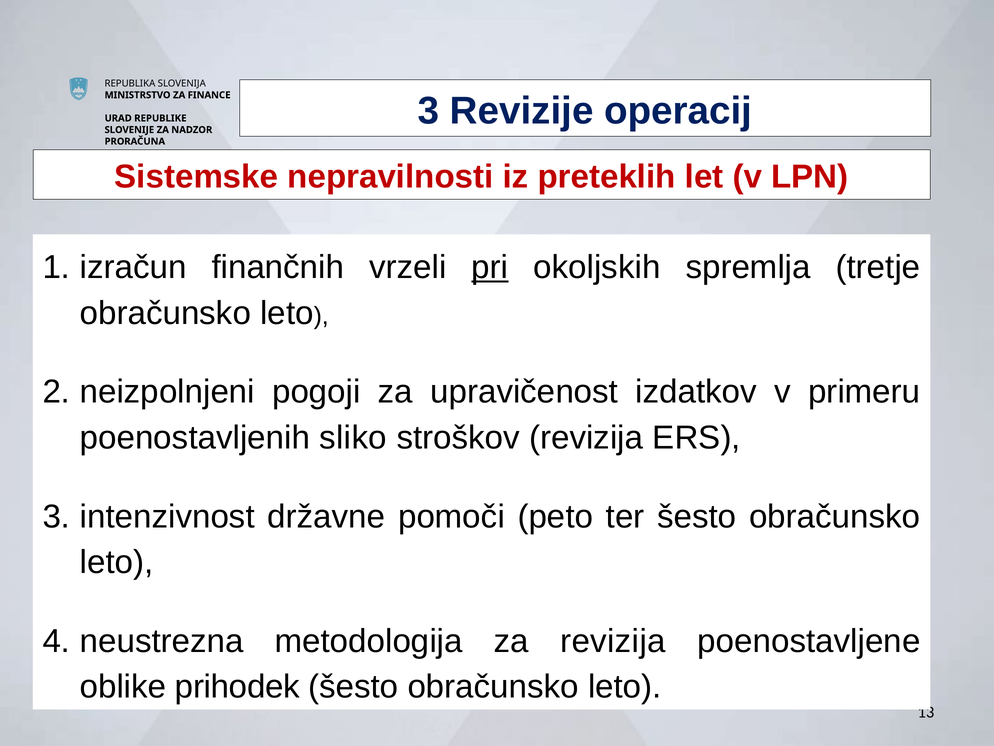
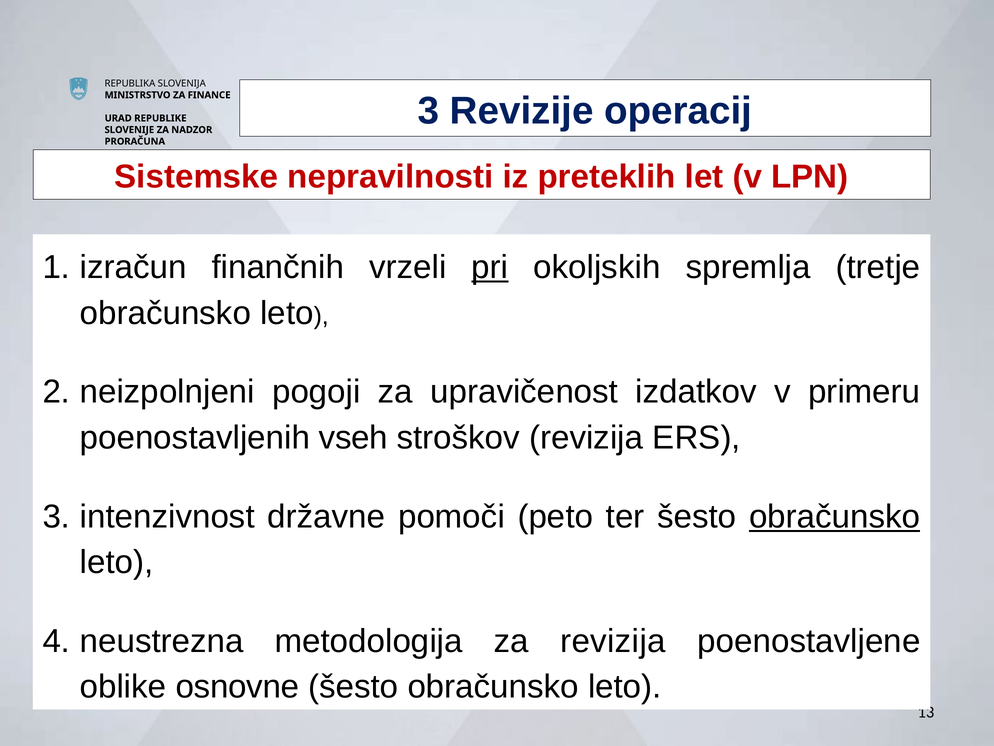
sliko: sliko -> vseh
obračunsko at (835, 516) underline: none -> present
prihodek: prihodek -> osnovne
